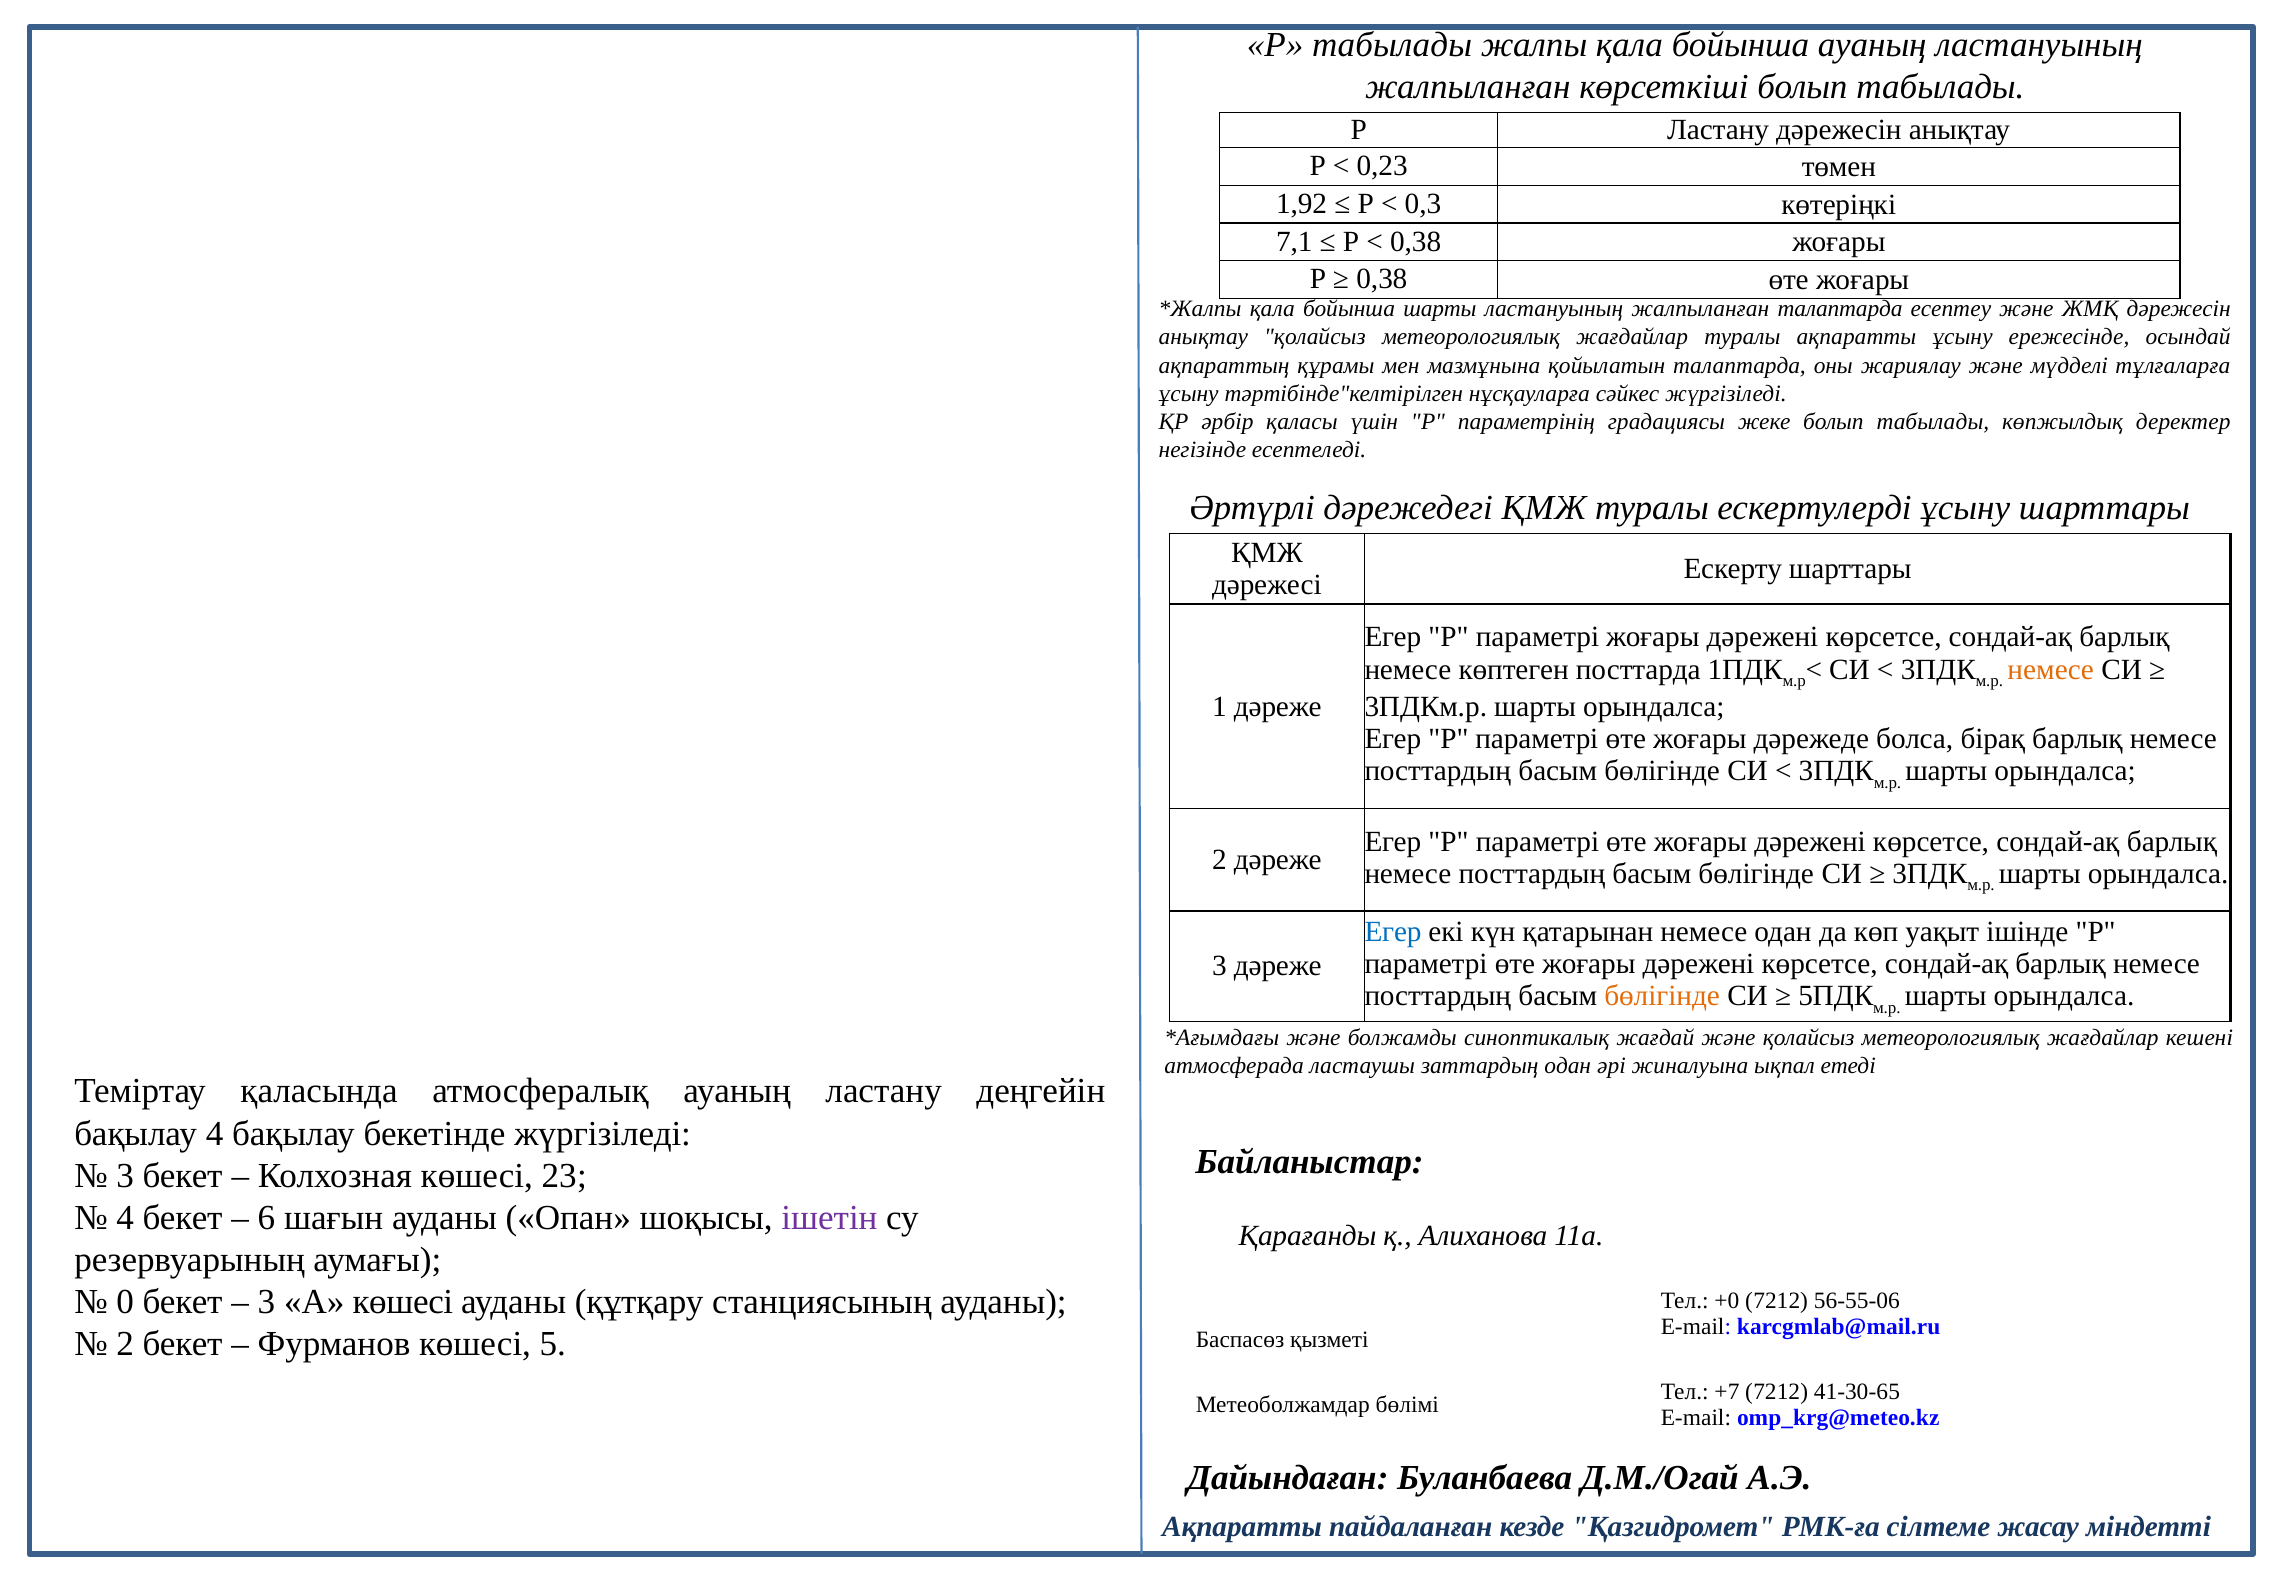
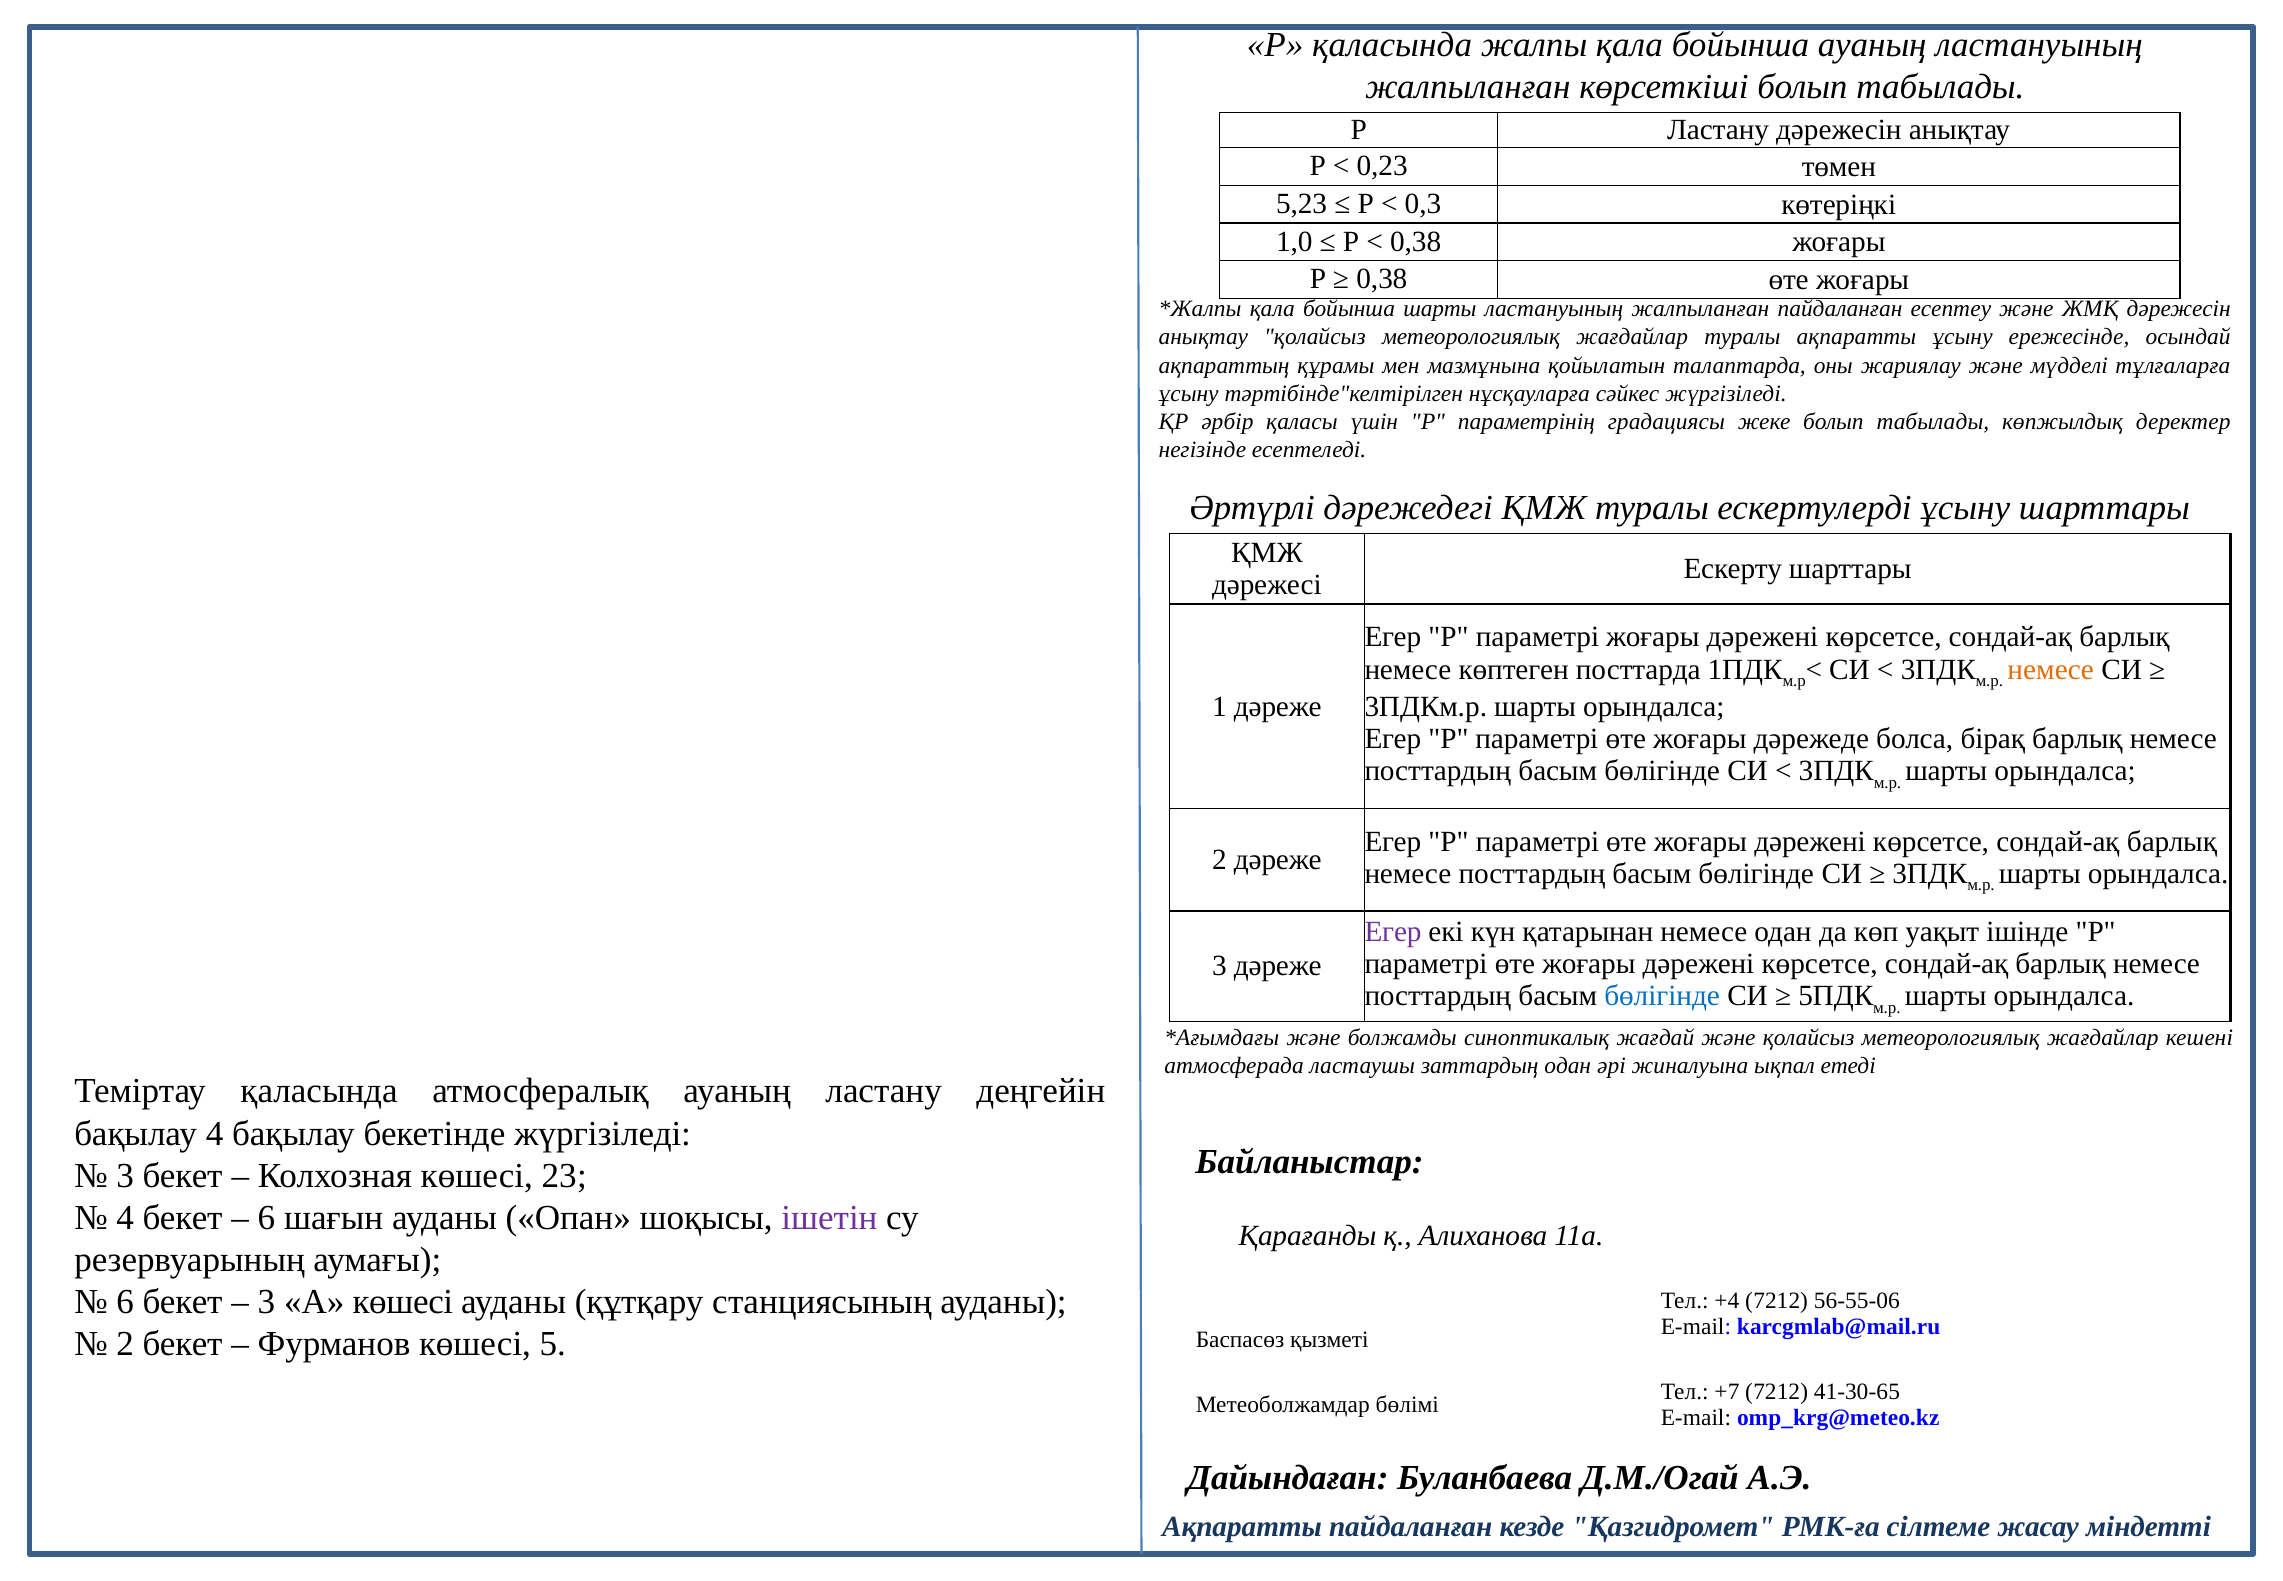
Р табылады: табылады -> қаласында
1,92: 1,92 -> 5,23
7,1: 7,1 -> 1,0
жалпыланған талаптарда: талаптарда -> пайдаланған
Егер at (1393, 931) colour: blue -> purple
бөлігінде at (1662, 996) colour: orange -> blue
0 at (125, 1302): 0 -> 6
+0: +0 -> +4
